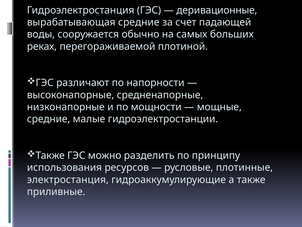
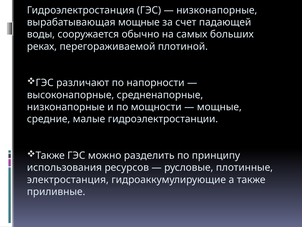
деривационные at (217, 10): деривационные -> низконапорные
вырабатывающая средние: средние -> мощные
